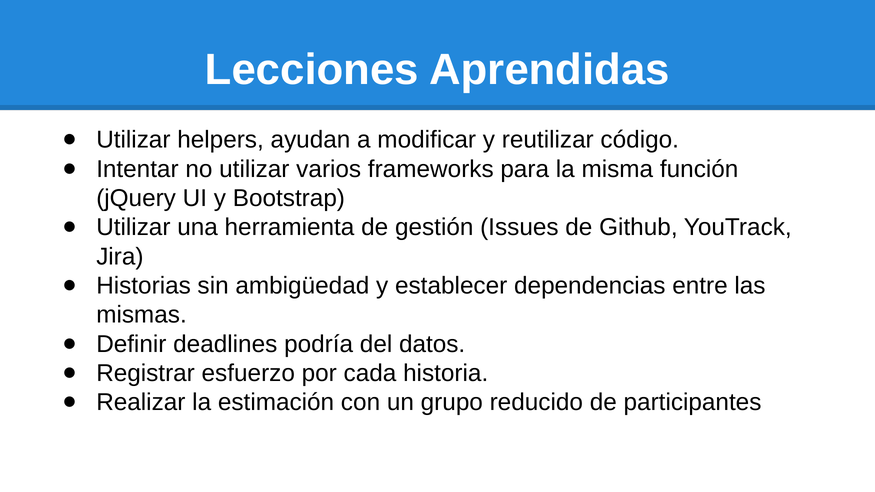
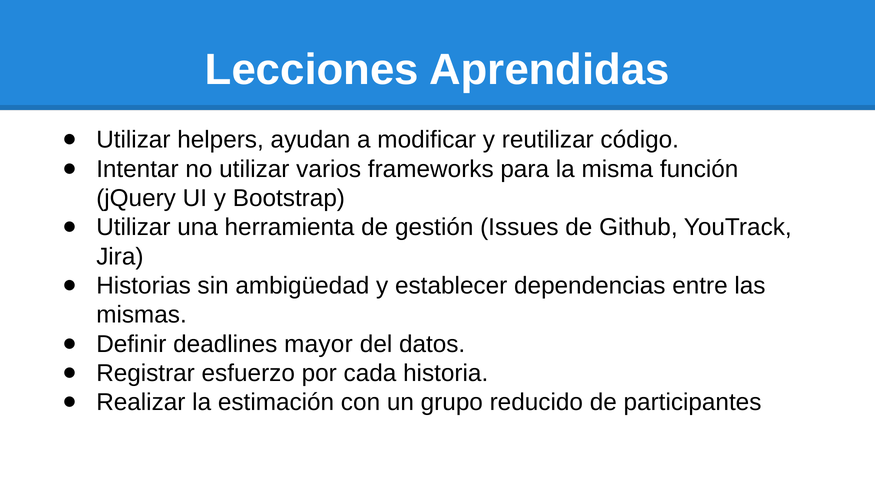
podría: podría -> mayor
